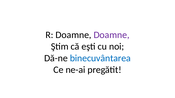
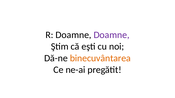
binecuvântarea colour: blue -> orange
